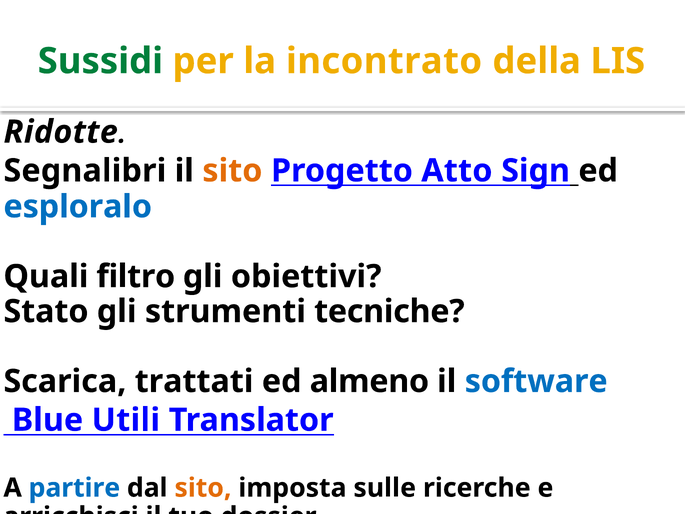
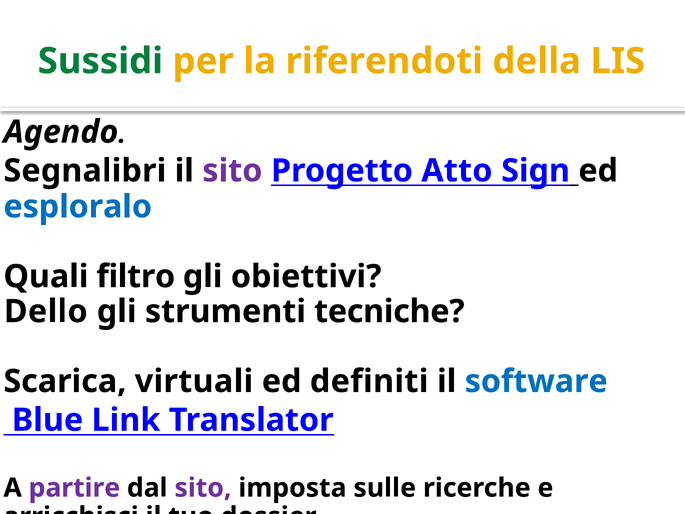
incontrato: incontrato -> riferendoti
Ridotte: Ridotte -> Agendo
sito at (232, 171) colour: orange -> purple
Stato: Stato -> Dello
trattati: trattati -> virtuali
almeno: almeno -> definiti
Utili: Utili -> Link
partire colour: blue -> purple
sito at (203, 488) colour: orange -> purple
